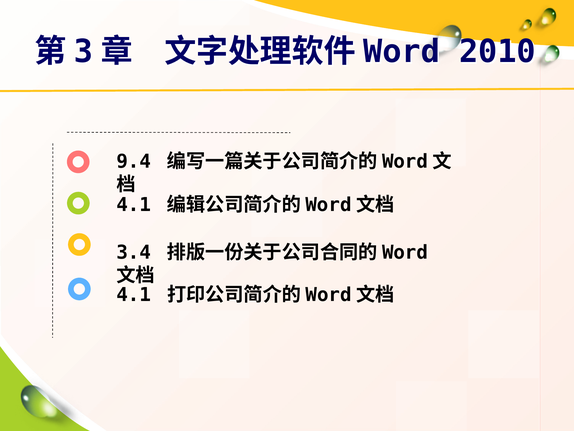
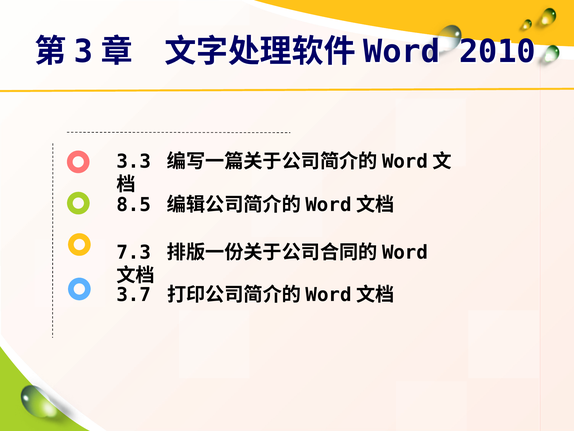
9.4: 9.4 -> 3.3
4.1 at (134, 205): 4.1 -> 8.5
3.4: 3.4 -> 7.3
4.1 at (134, 295): 4.1 -> 3.7
